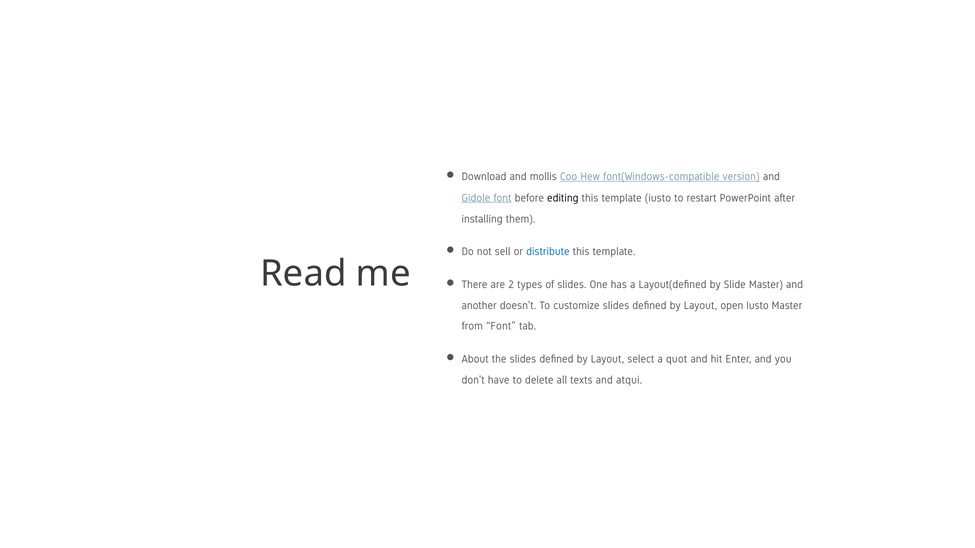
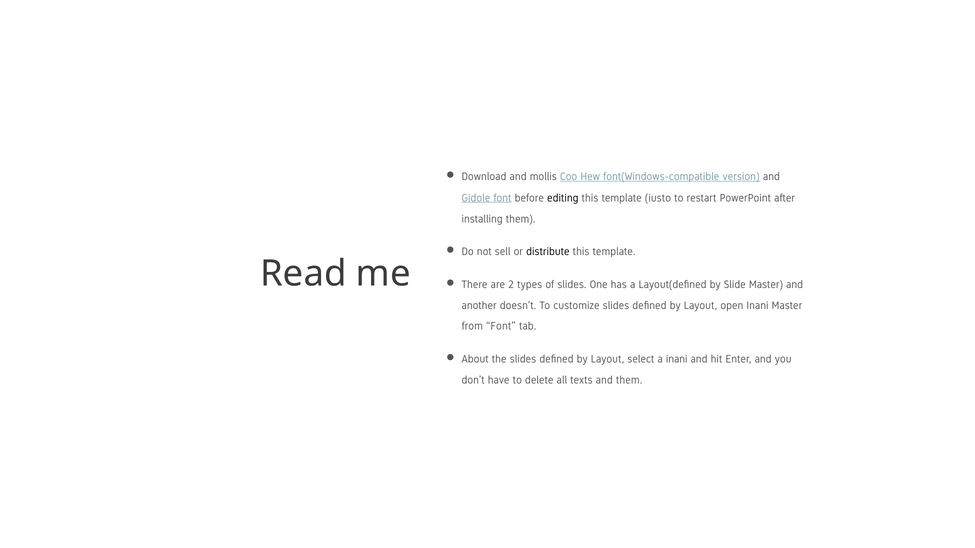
distribute colour: blue -> black
open Iusto: Iusto -> Inani
a quot: quot -> inani
and atqui: atqui -> them
